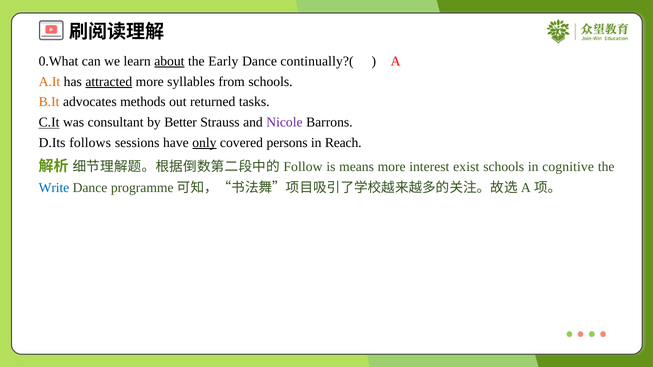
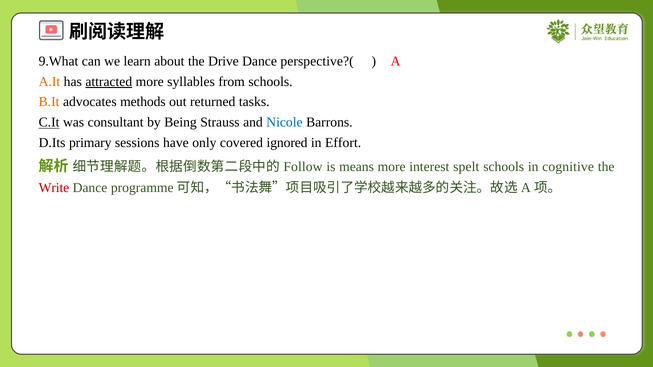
0.What: 0.What -> 9.What
about underline: present -> none
Early: Early -> Drive
continually?(: continually?( -> perspective?(
Better: Better -> Being
Nicole colour: purple -> blue
follows: follows -> primary
only underline: present -> none
persons: persons -> ignored
Reach: Reach -> Effort
exist: exist -> spelt
Write colour: blue -> red
